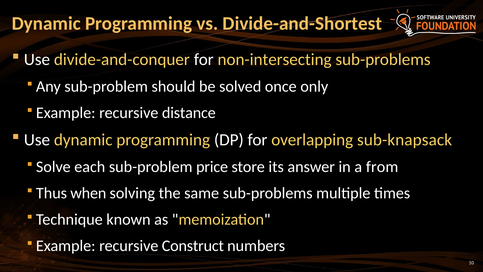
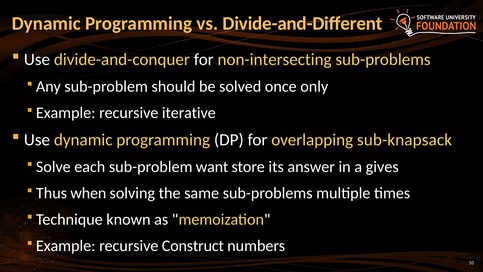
Divide-and-Shortest: Divide-and-Shortest -> Divide-and-Different
distance: distance -> iterative
price: price -> want
from: from -> gives
